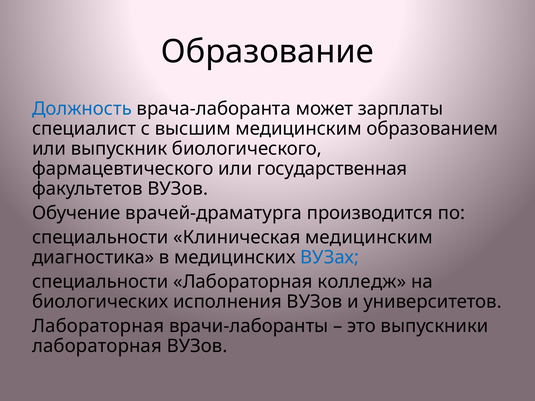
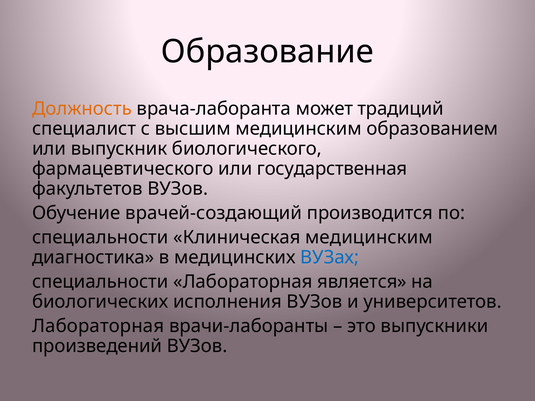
Должность colour: blue -> orange
зарплаты: зарплаты -> традиций
врачей-драматурга: врачей-драматурга -> врачей-создающий
колледж: колледж -> является
лабораторная at (97, 346): лабораторная -> произведений
